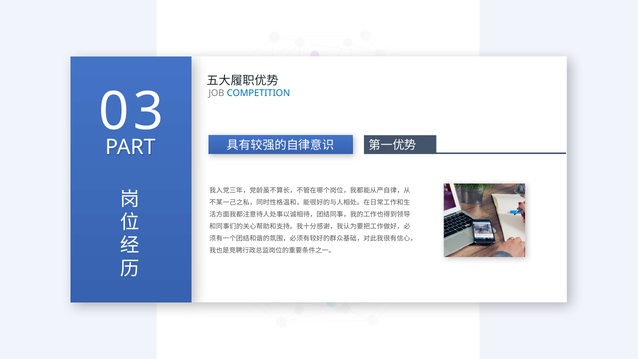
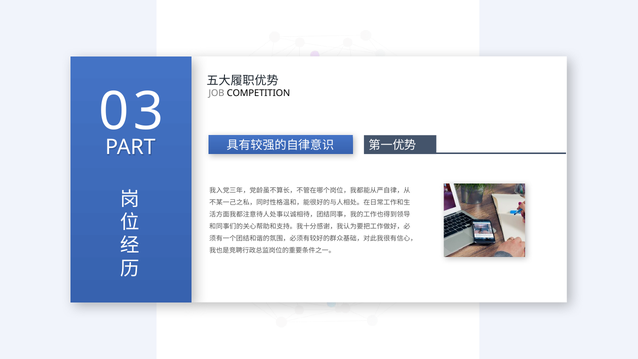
COMPETITION colour: blue -> black
